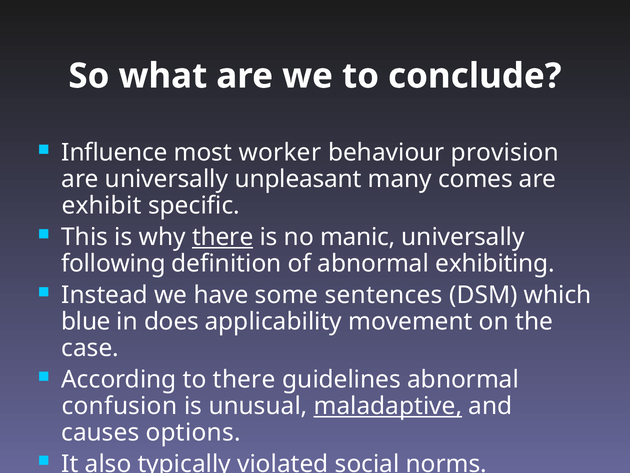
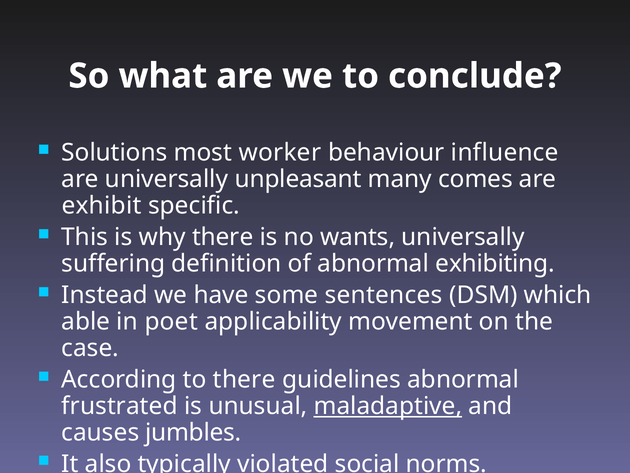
Influence: Influence -> Solutions
provision: provision -> influence
there at (223, 237) underline: present -> none
manic: manic -> wants
following: following -> suffering
blue: blue -> able
does: does -> poet
confusion: confusion -> frustrated
options: options -> jumbles
